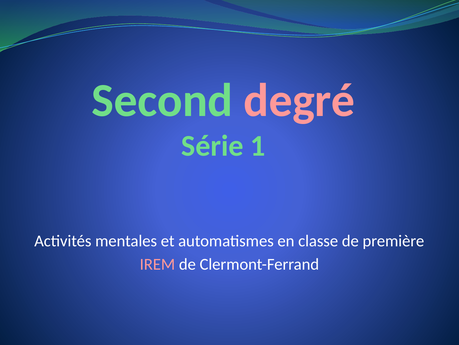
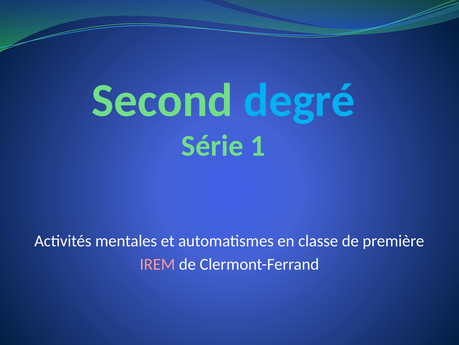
degré colour: pink -> light blue
